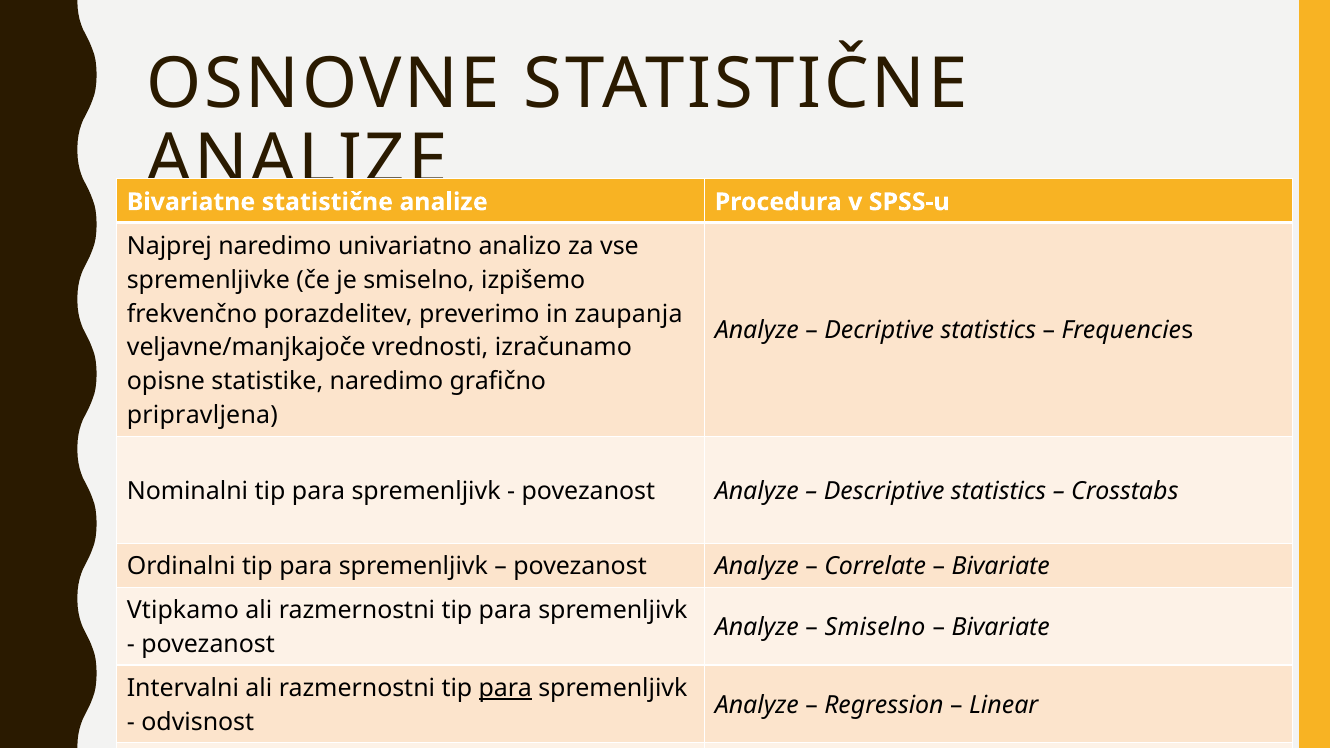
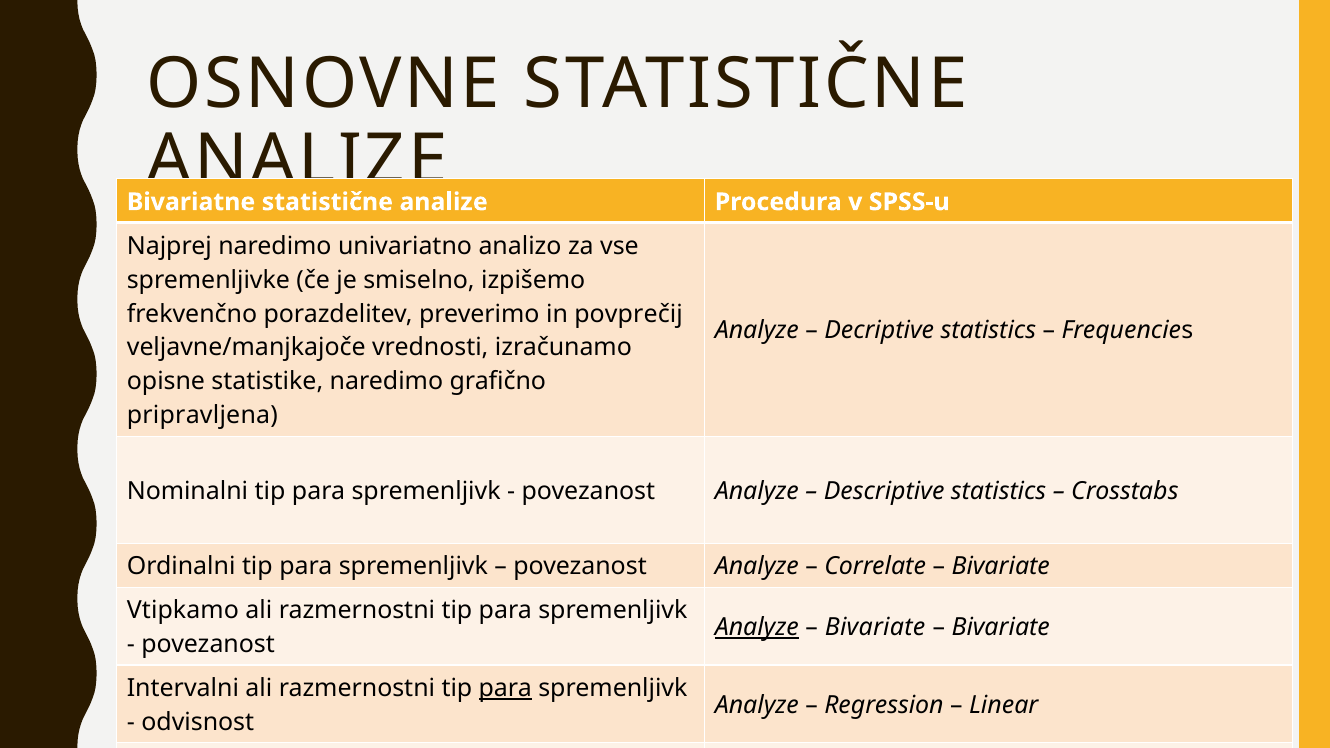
in zaupanja: zaupanja -> povprečij
Analyze at (757, 628) underline: none -> present
Smiselno at (875, 628): Smiselno -> Bivariate
